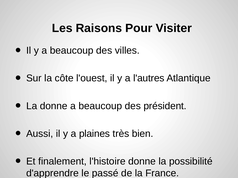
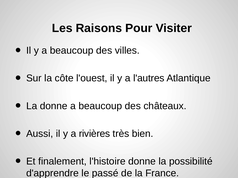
président: président -> châteaux
plaines: plaines -> rivières
